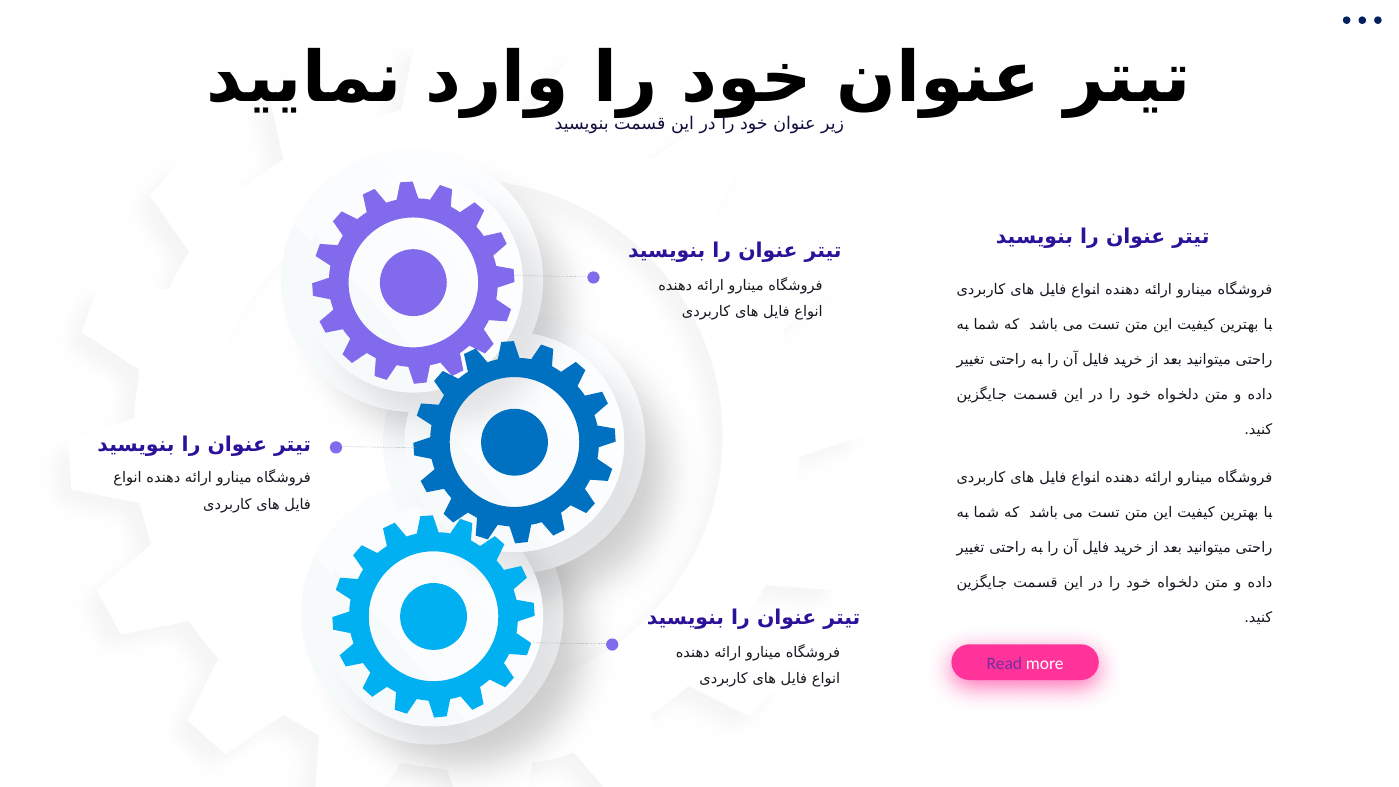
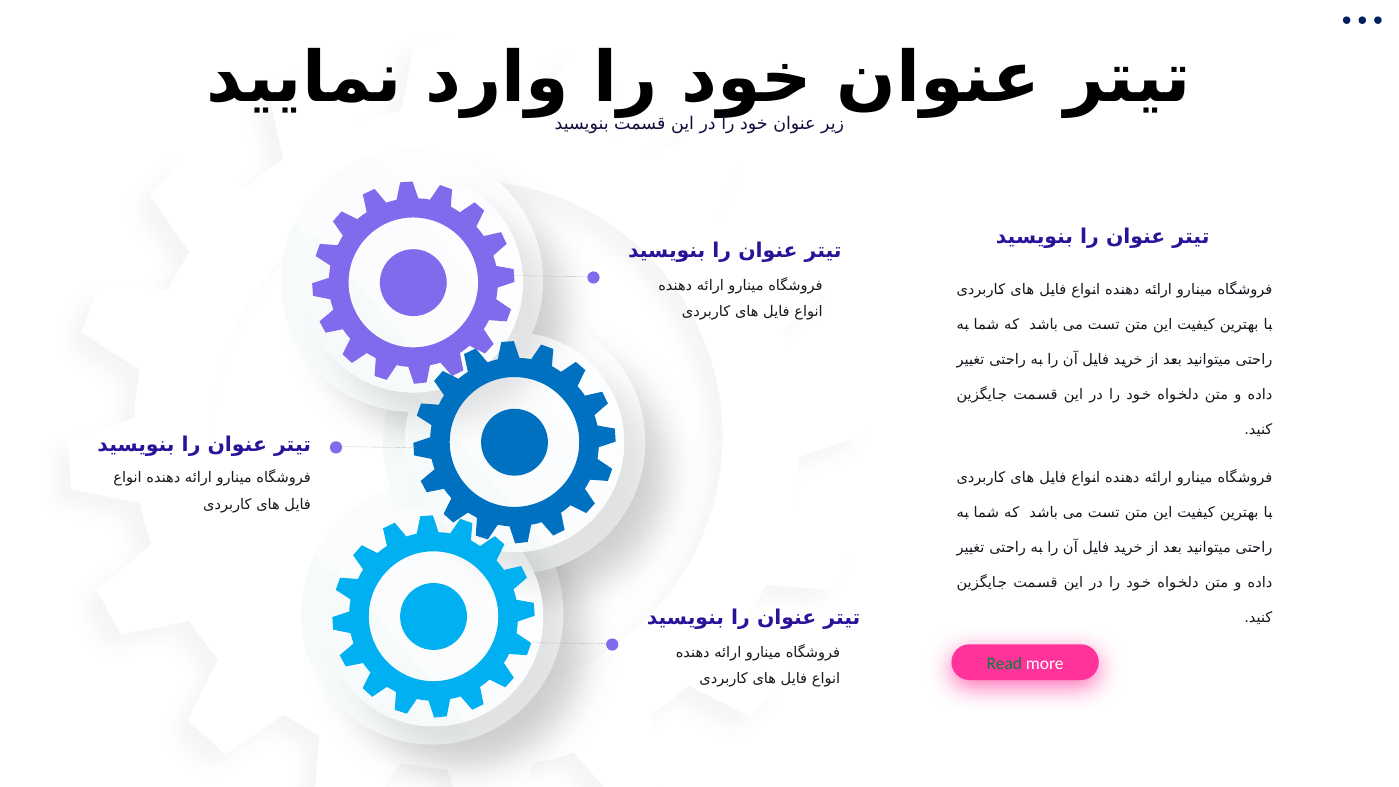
Read colour: purple -> green
